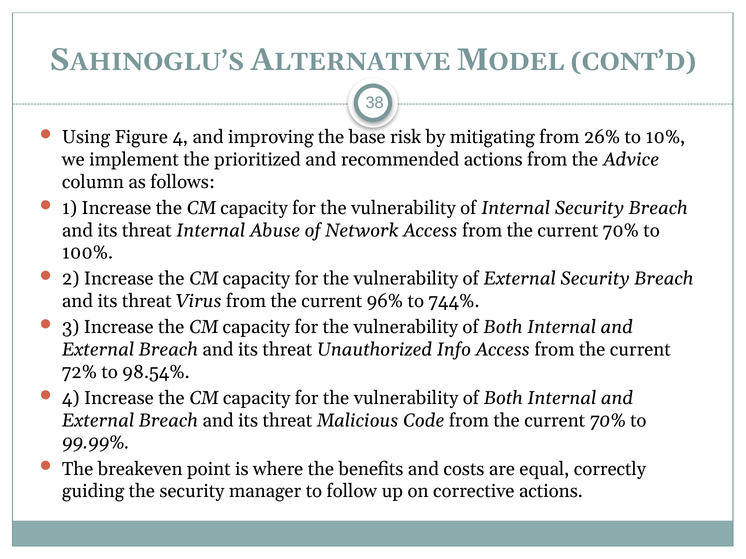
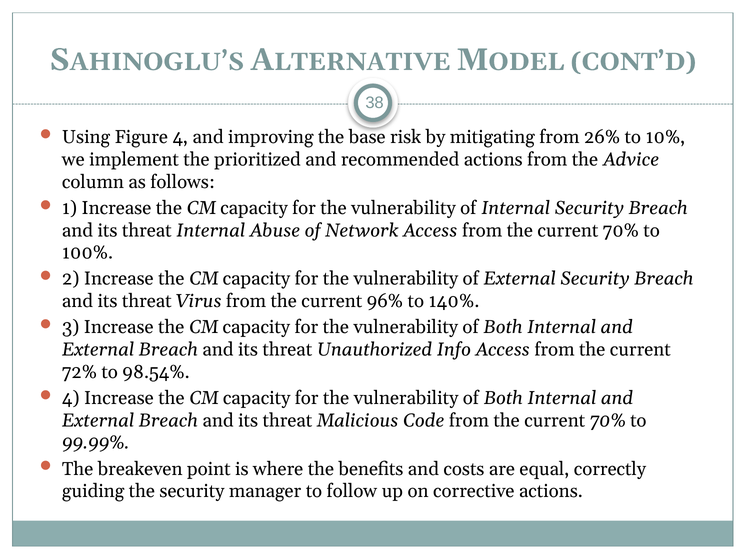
744%: 744% -> 140%
